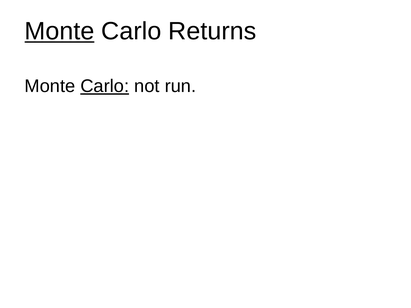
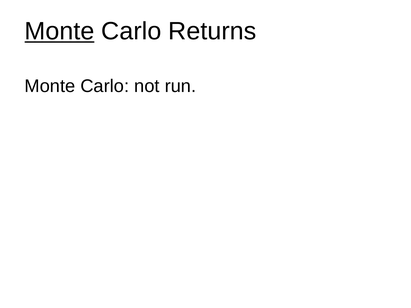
Carlo at (105, 86) underline: present -> none
